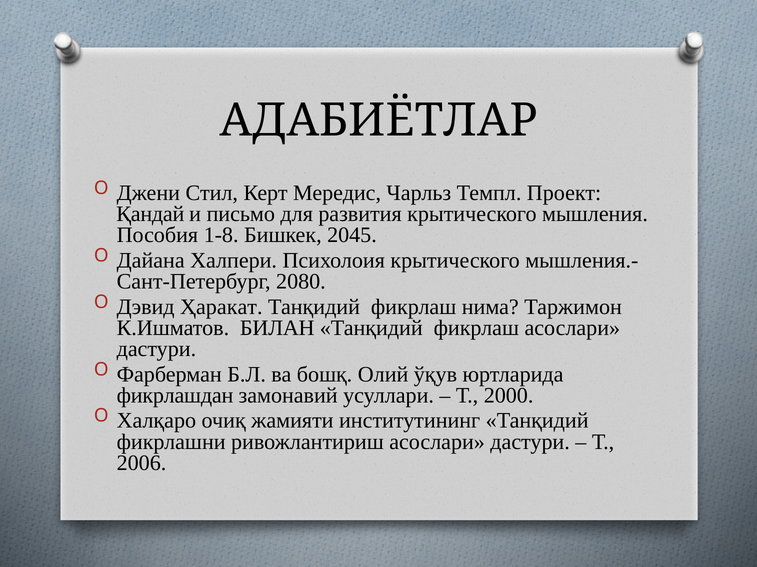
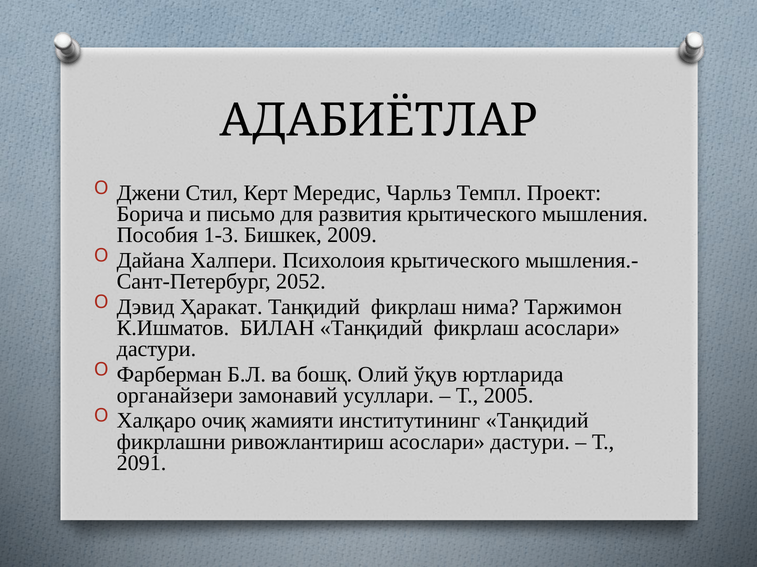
Қандай: Қандай -> Борича
1-8: 1-8 -> 1-3
2045: 2045 -> 2009
2080: 2080 -> 2052
фикрлашдан: фикрлашдан -> органайзери
2000: 2000 -> 2005
2006: 2006 -> 2091
